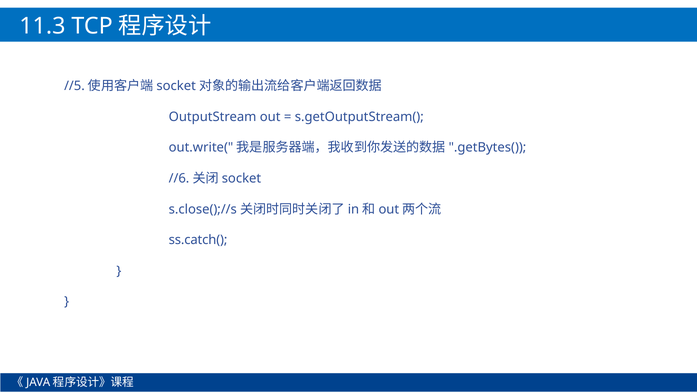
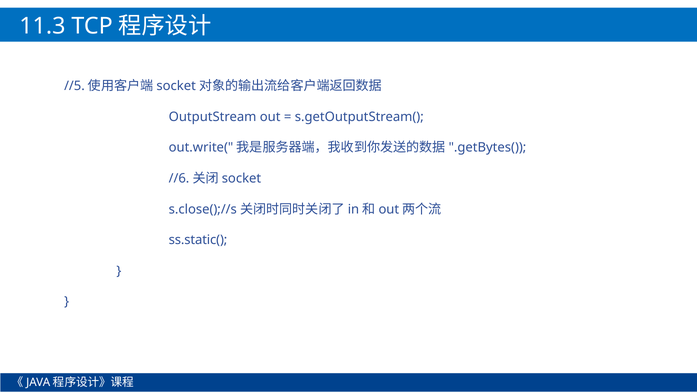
ss.catch(: ss.catch( -> ss.static(
